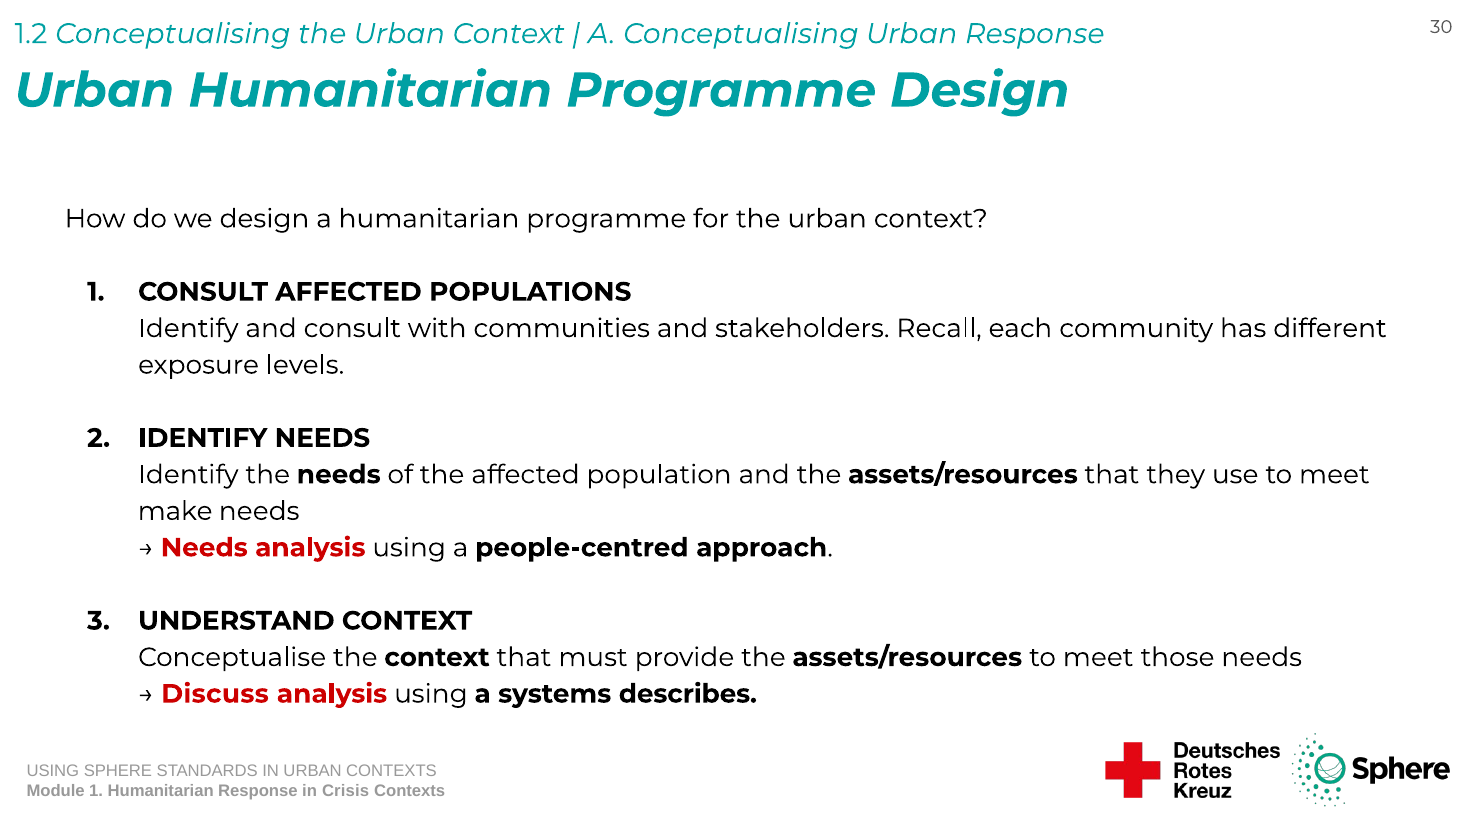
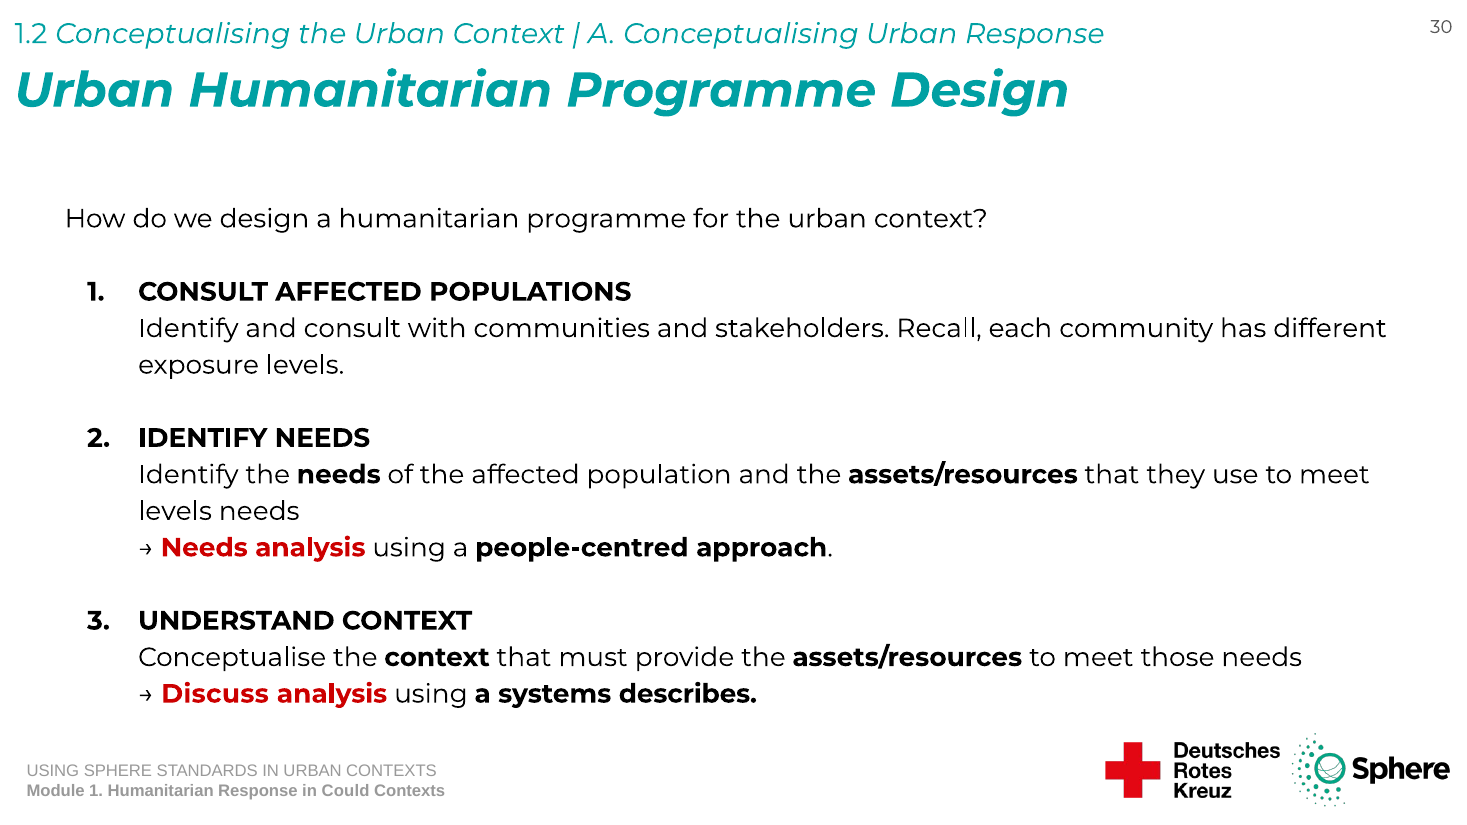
make at (175, 511): make -> levels
Crisis: Crisis -> Could
